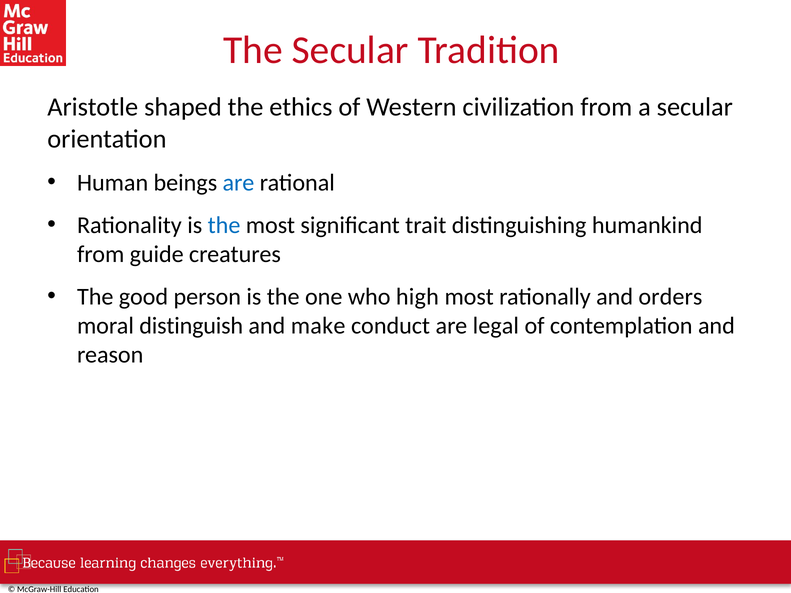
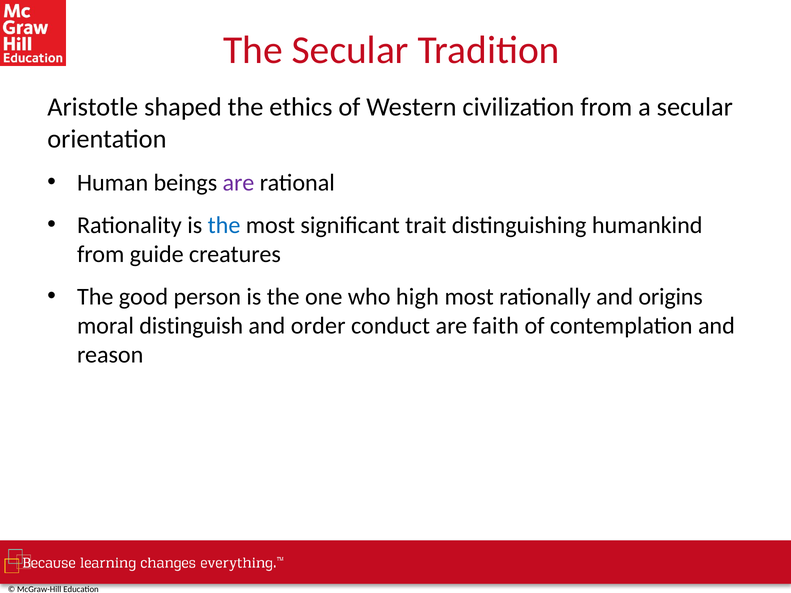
are at (238, 183) colour: blue -> purple
orders: orders -> origins
make: make -> order
legal: legal -> faith
